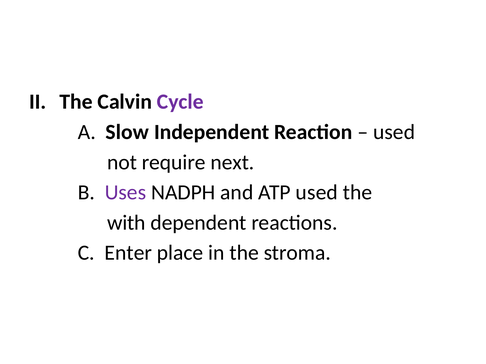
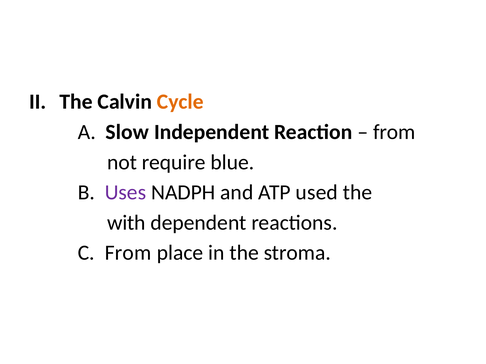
Cycle colour: purple -> orange
used at (394, 132): used -> from
next: next -> blue
C Enter: Enter -> From
